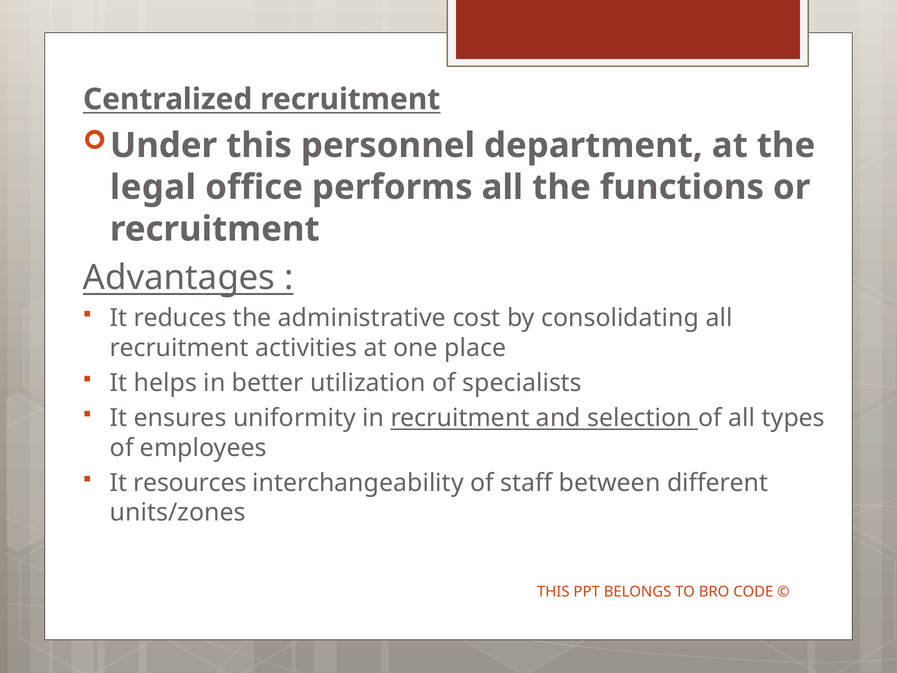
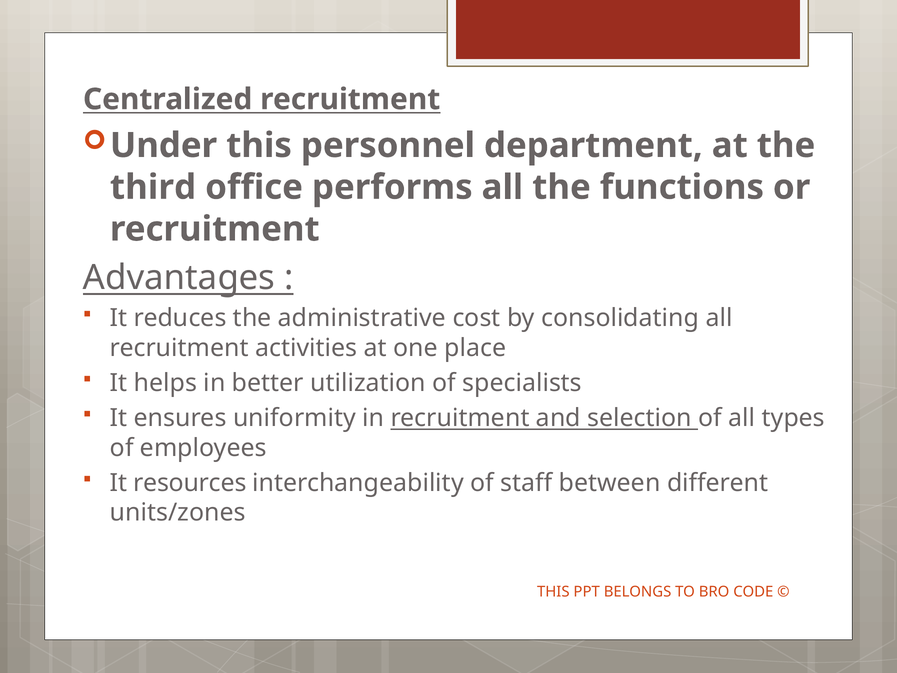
legal: legal -> third
